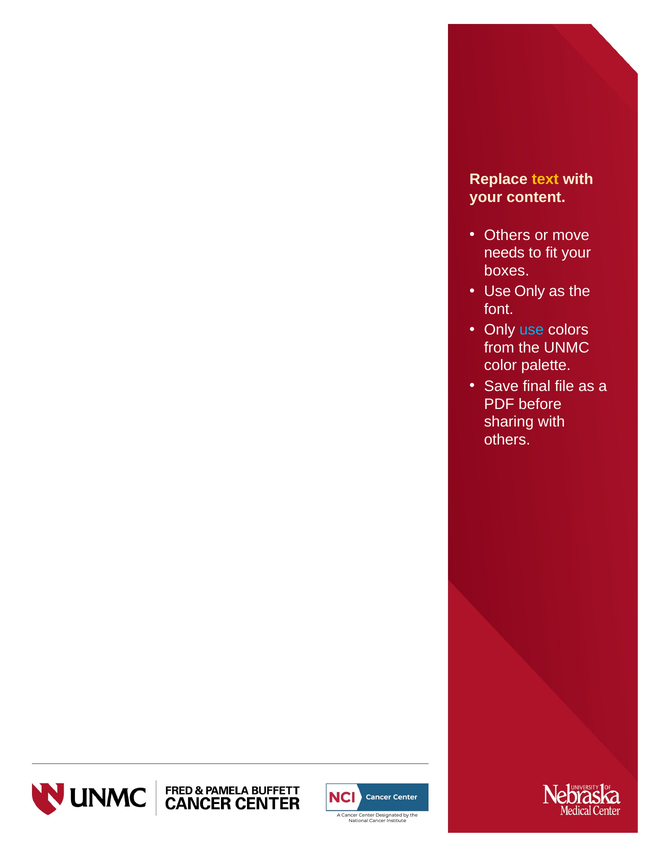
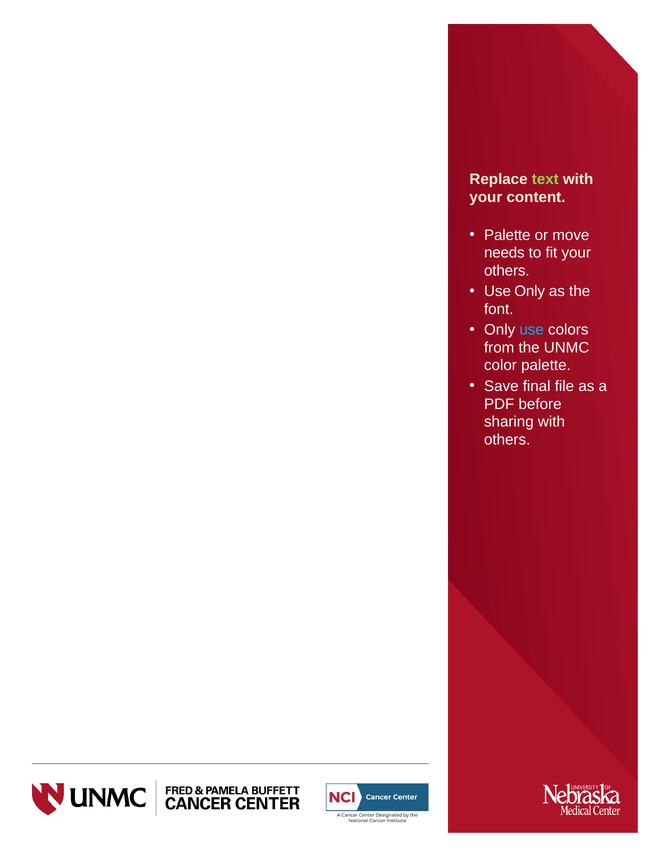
text colour: yellow -> light green
Others at (507, 235): Others -> Palette
boxes at (507, 271): boxes -> others
